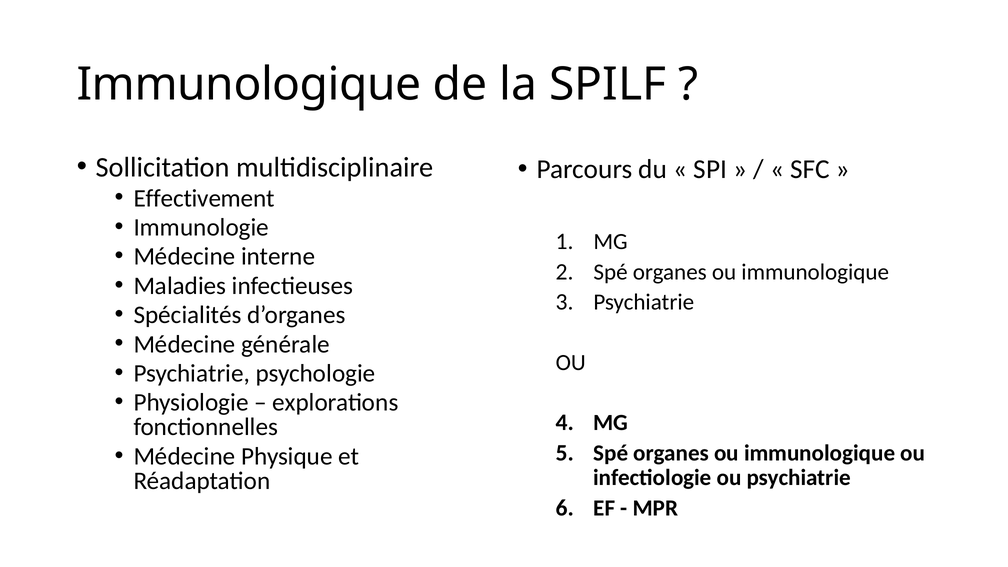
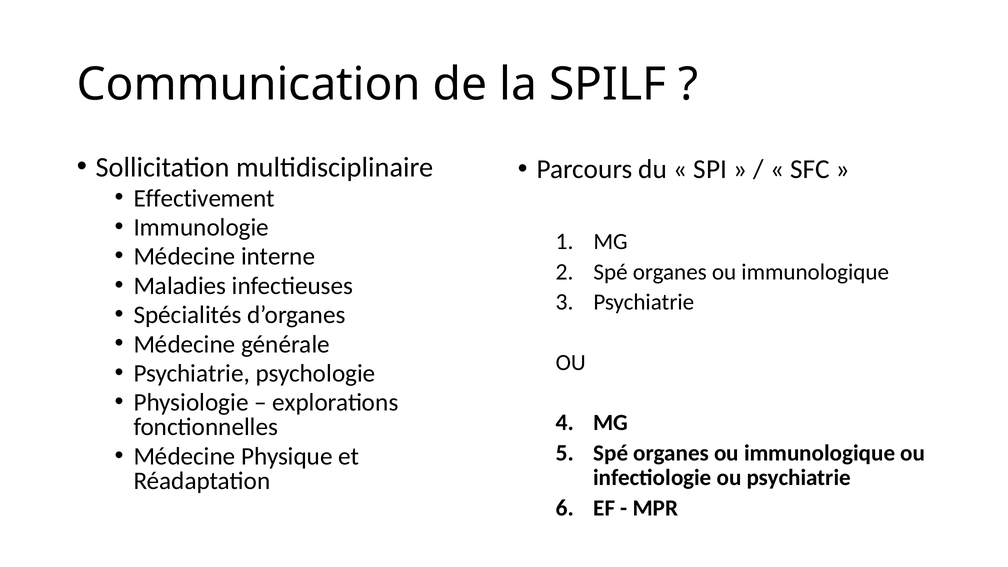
Immunologique at (249, 85): Immunologique -> Communication
